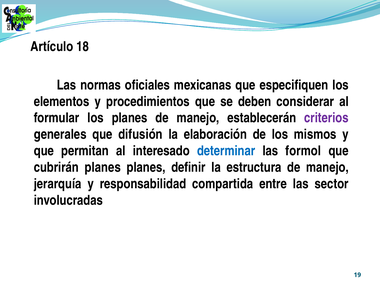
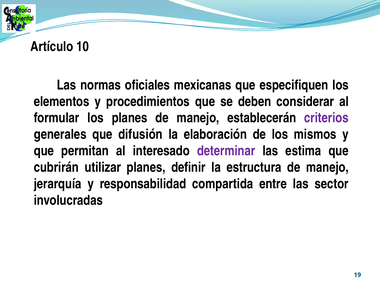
18: 18 -> 10
determinar colour: blue -> purple
formol: formol -> estima
cubrirán planes: planes -> utilizar
